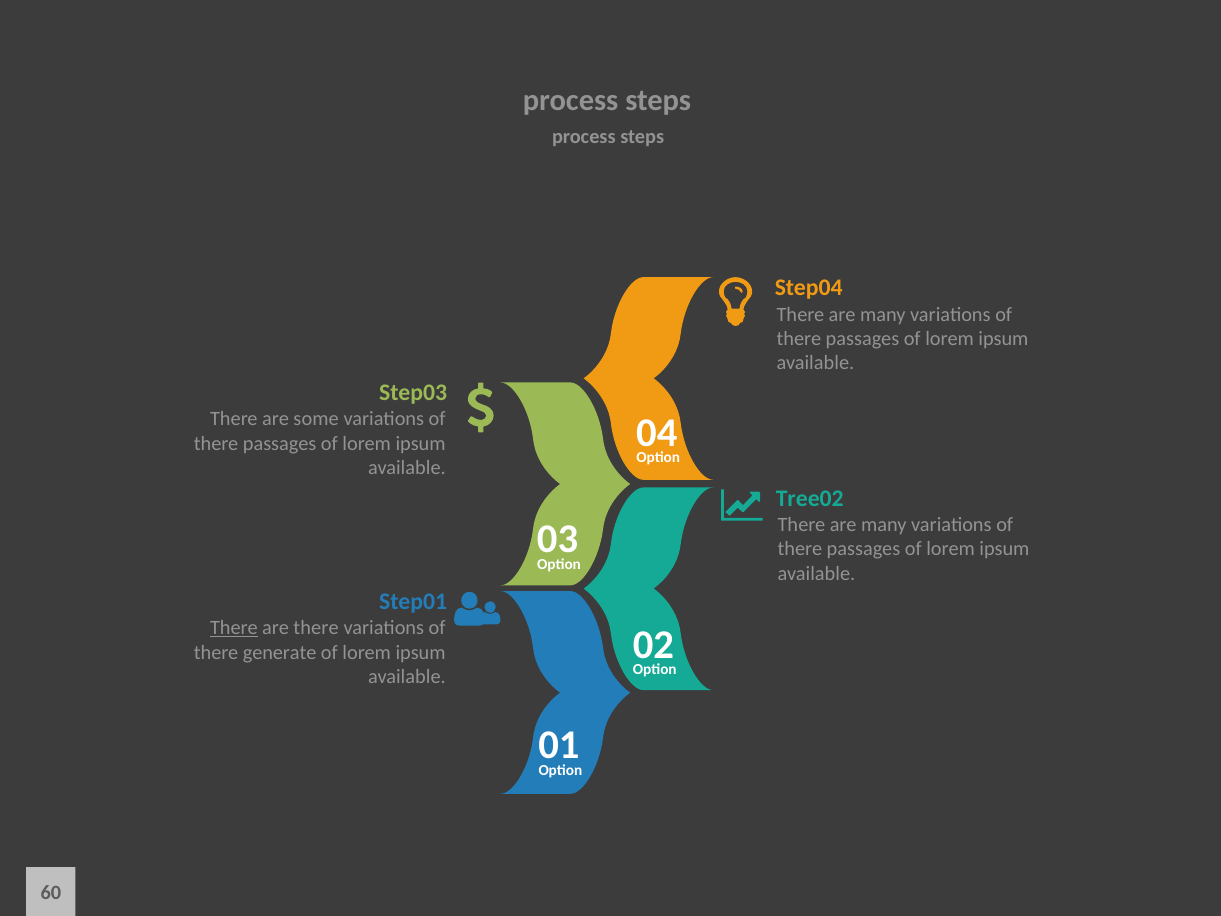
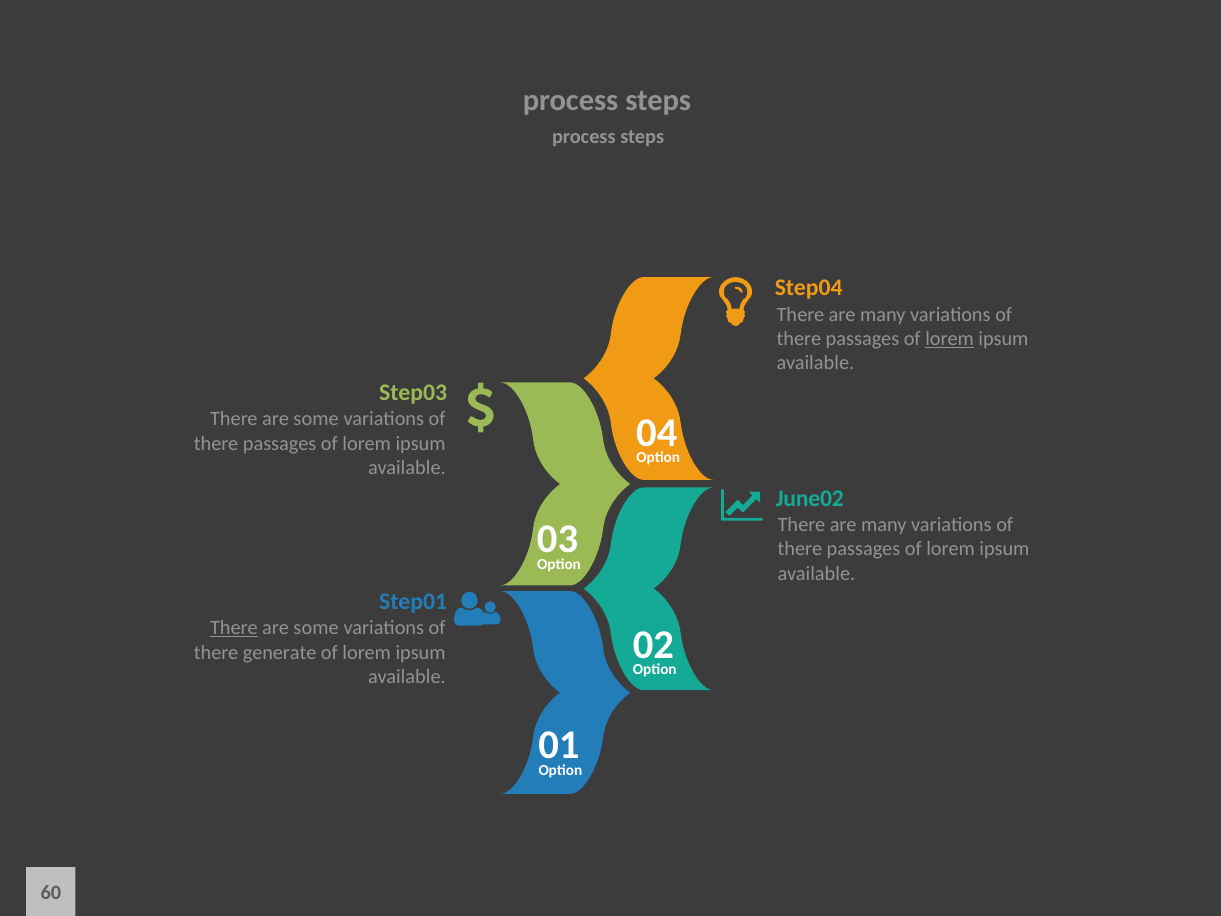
lorem at (950, 339) underline: none -> present
Tree02: Tree02 -> June02
there at (316, 628): there -> some
